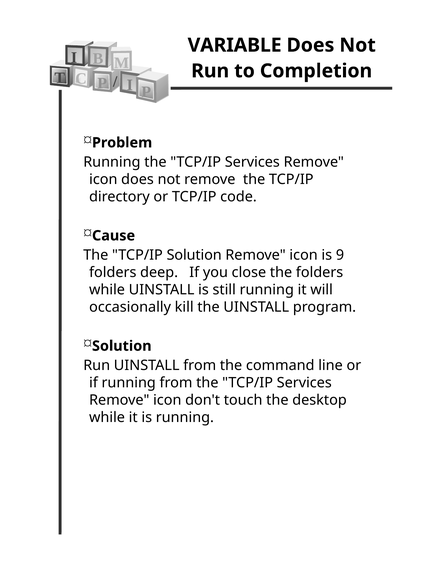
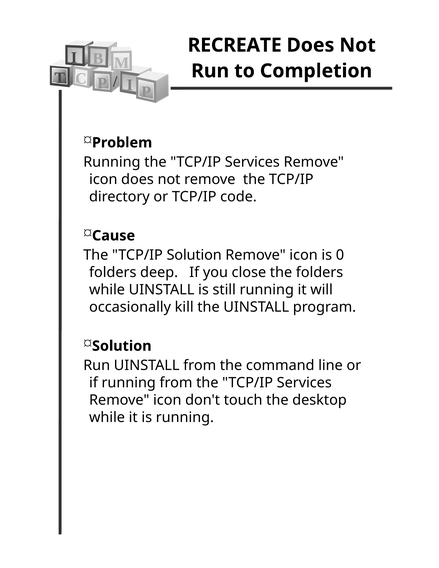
VARIABLE: VARIABLE -> RECREATE
9: 9 -> 0
